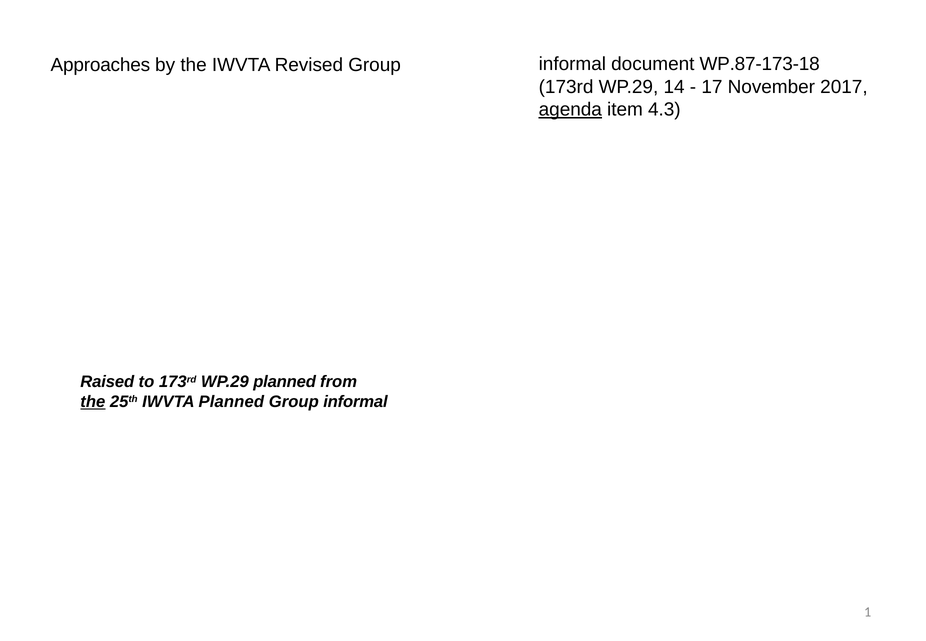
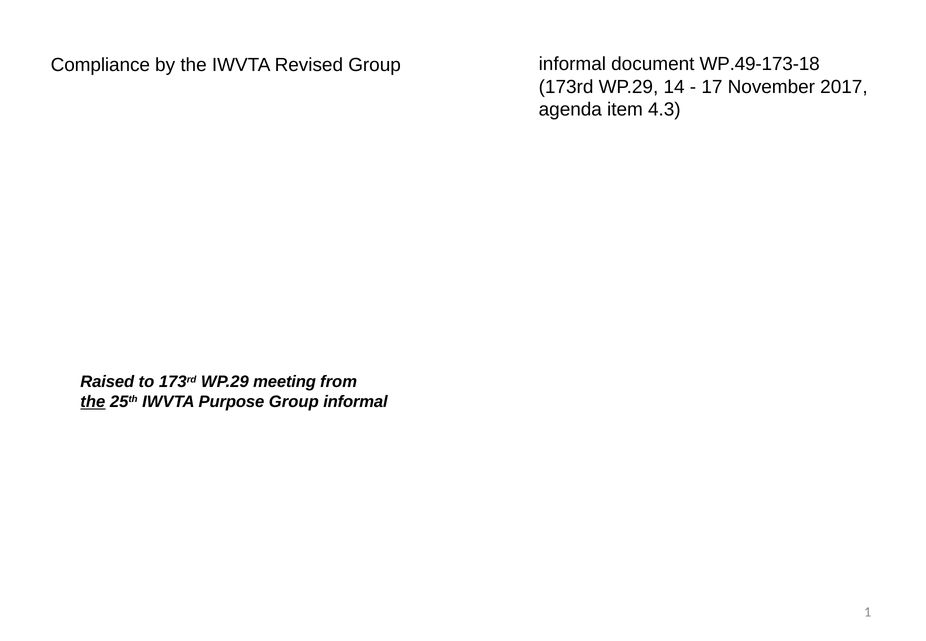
WP.87-173-18: WP.87-173-18 -> WP.49-173-18
Approaches: Approaches -> Compliance
agenda underline: present -> none
WP.29 planned: planned -> meeting
IWVTA Planned: Planned -> Purpose
